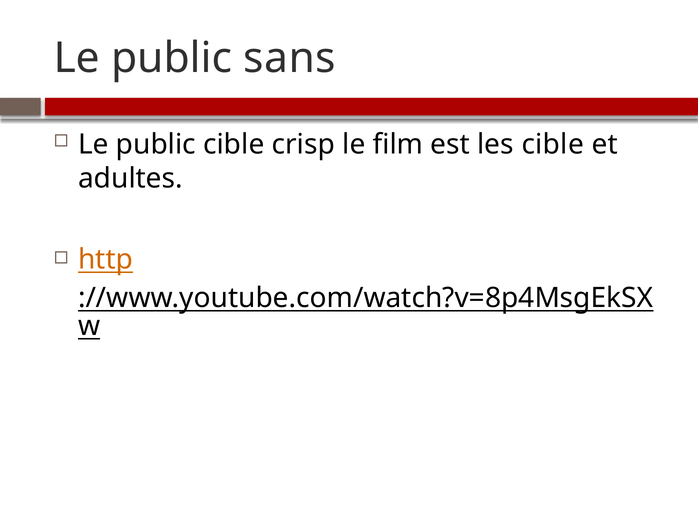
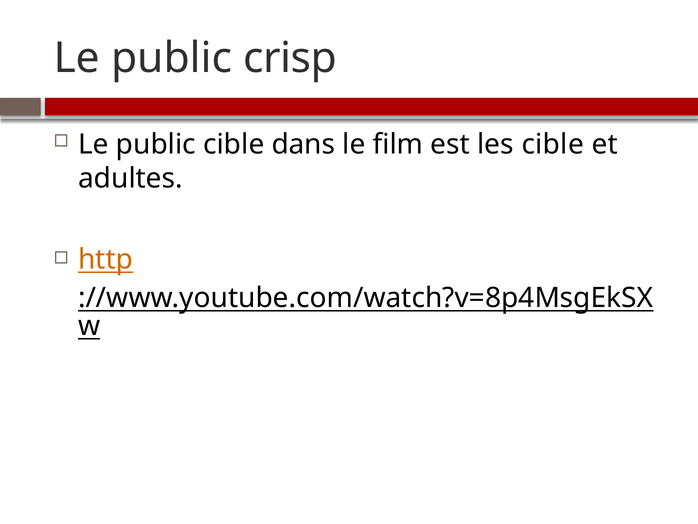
sans: sans -> crisp
crisp: crisp -> dans
